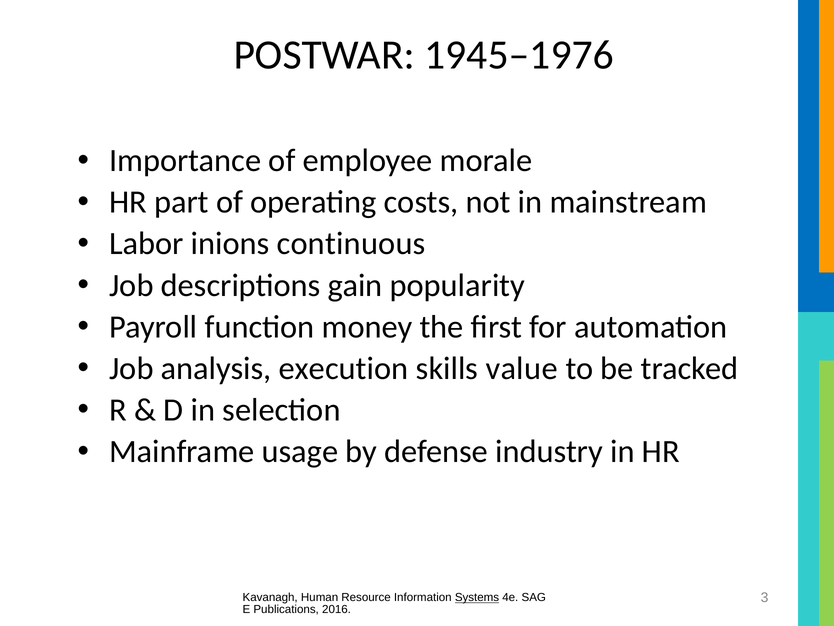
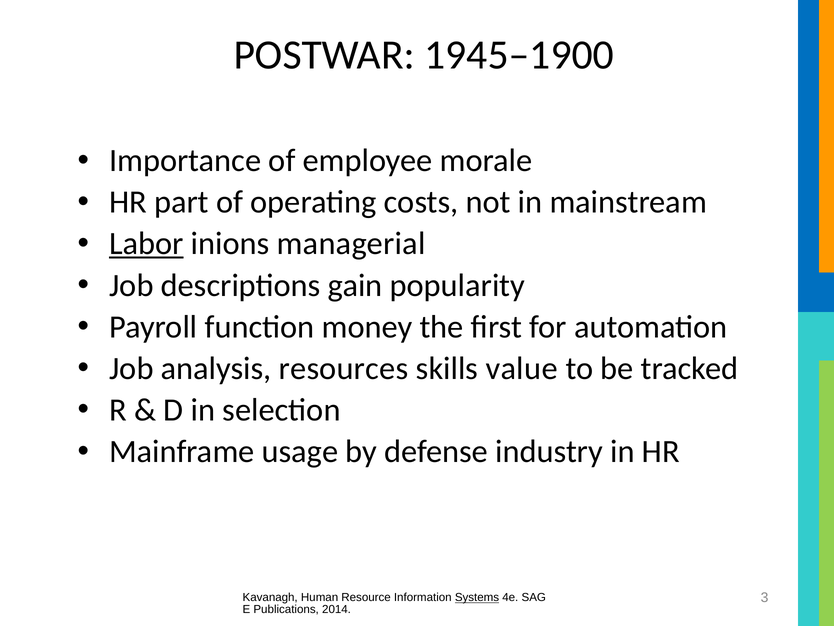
1945–1976: 1945–1976 -> 1945–1900
Labor underline: none -> present
continuous: continuous -> managerial
execution: execution -> resources
2016: 2016 -> 2014
